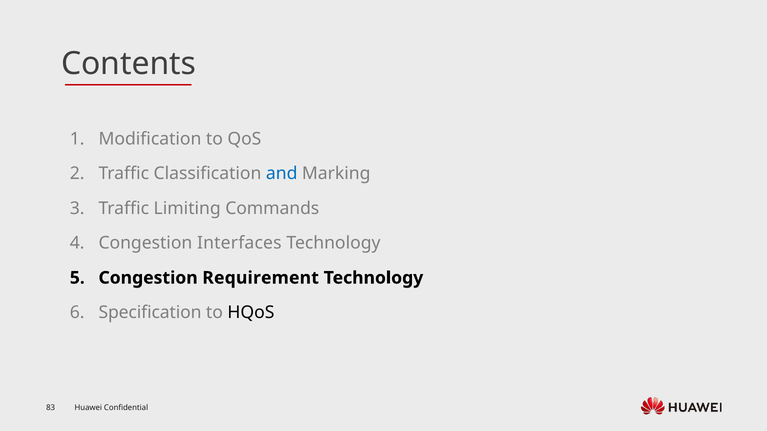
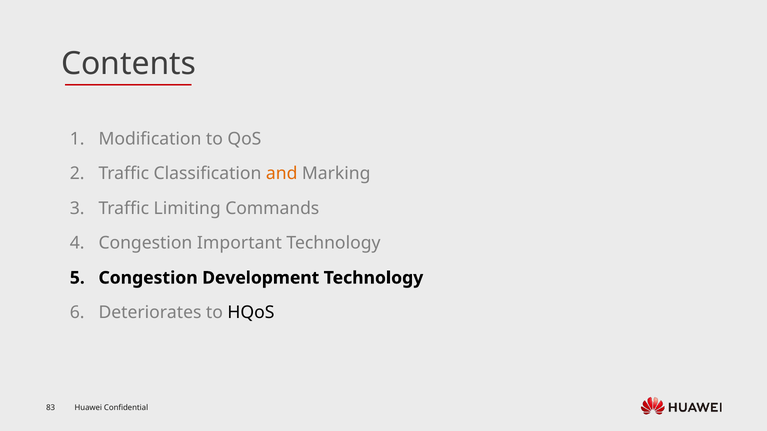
and colour: blue -> orange
Interfaces: Interfaces -> Important
Requirement: Requirement -> Development
Specification: Specification -> Deteriorates
